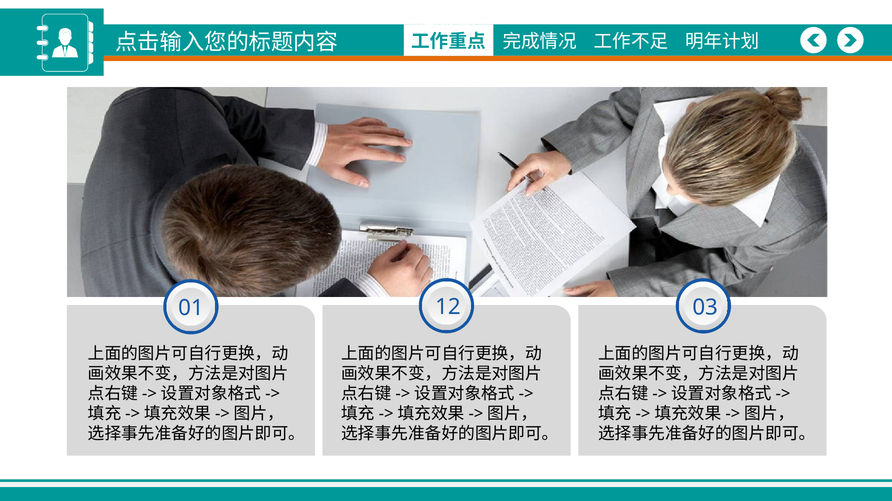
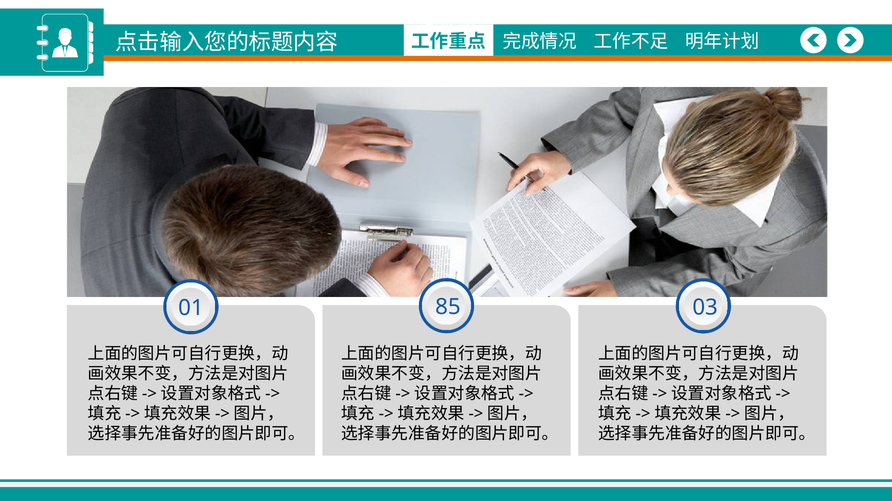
12: 12 -> 85
